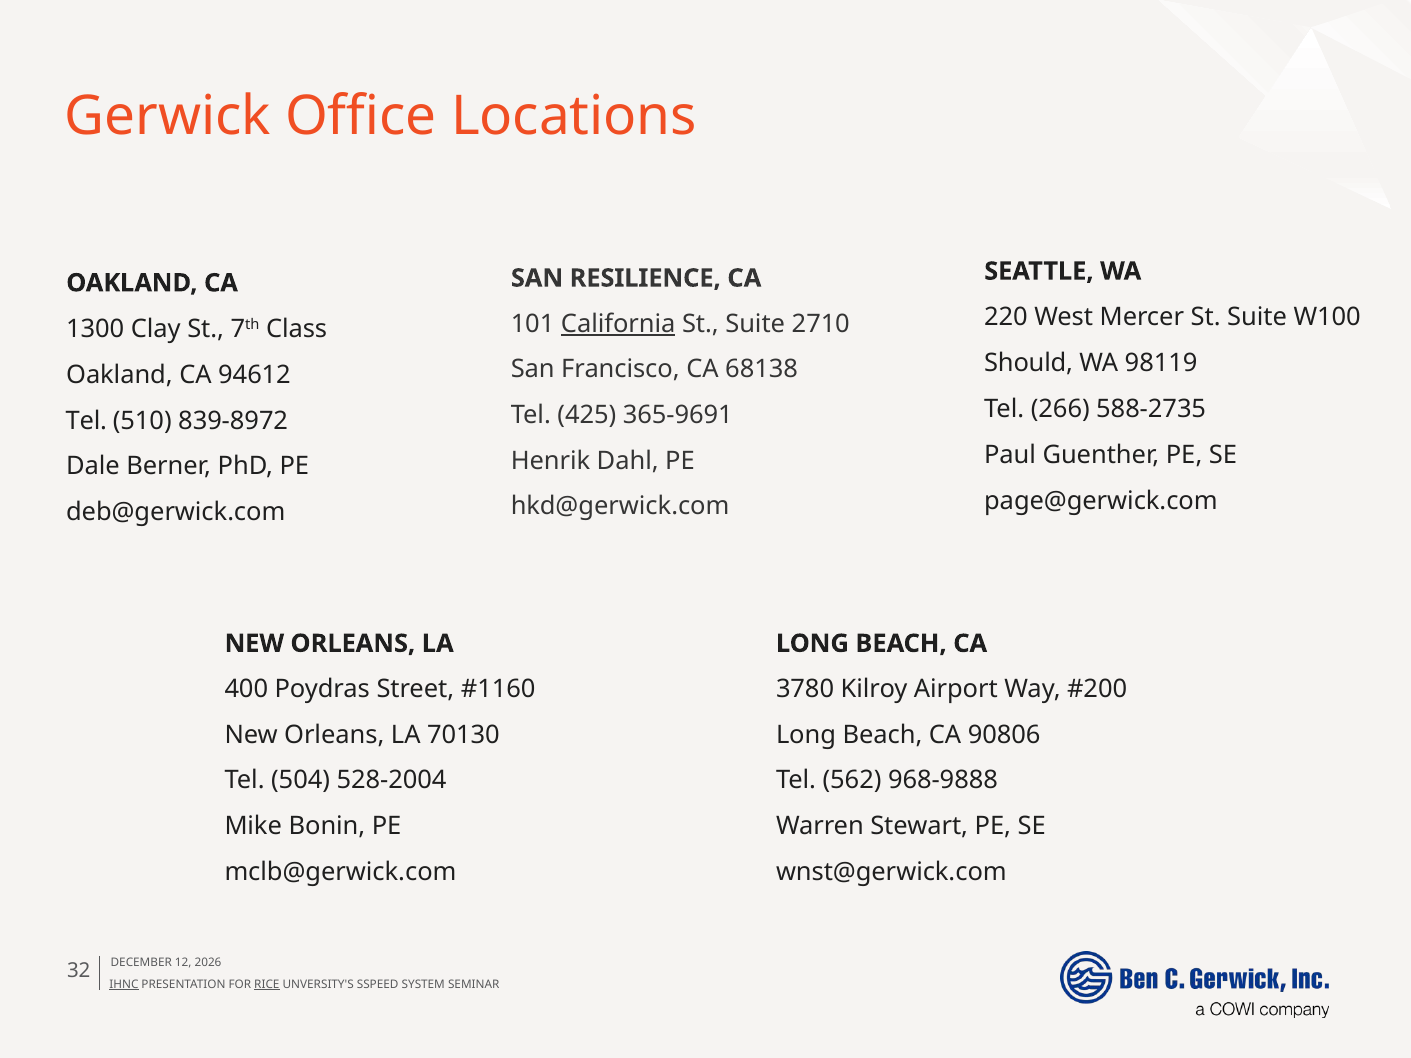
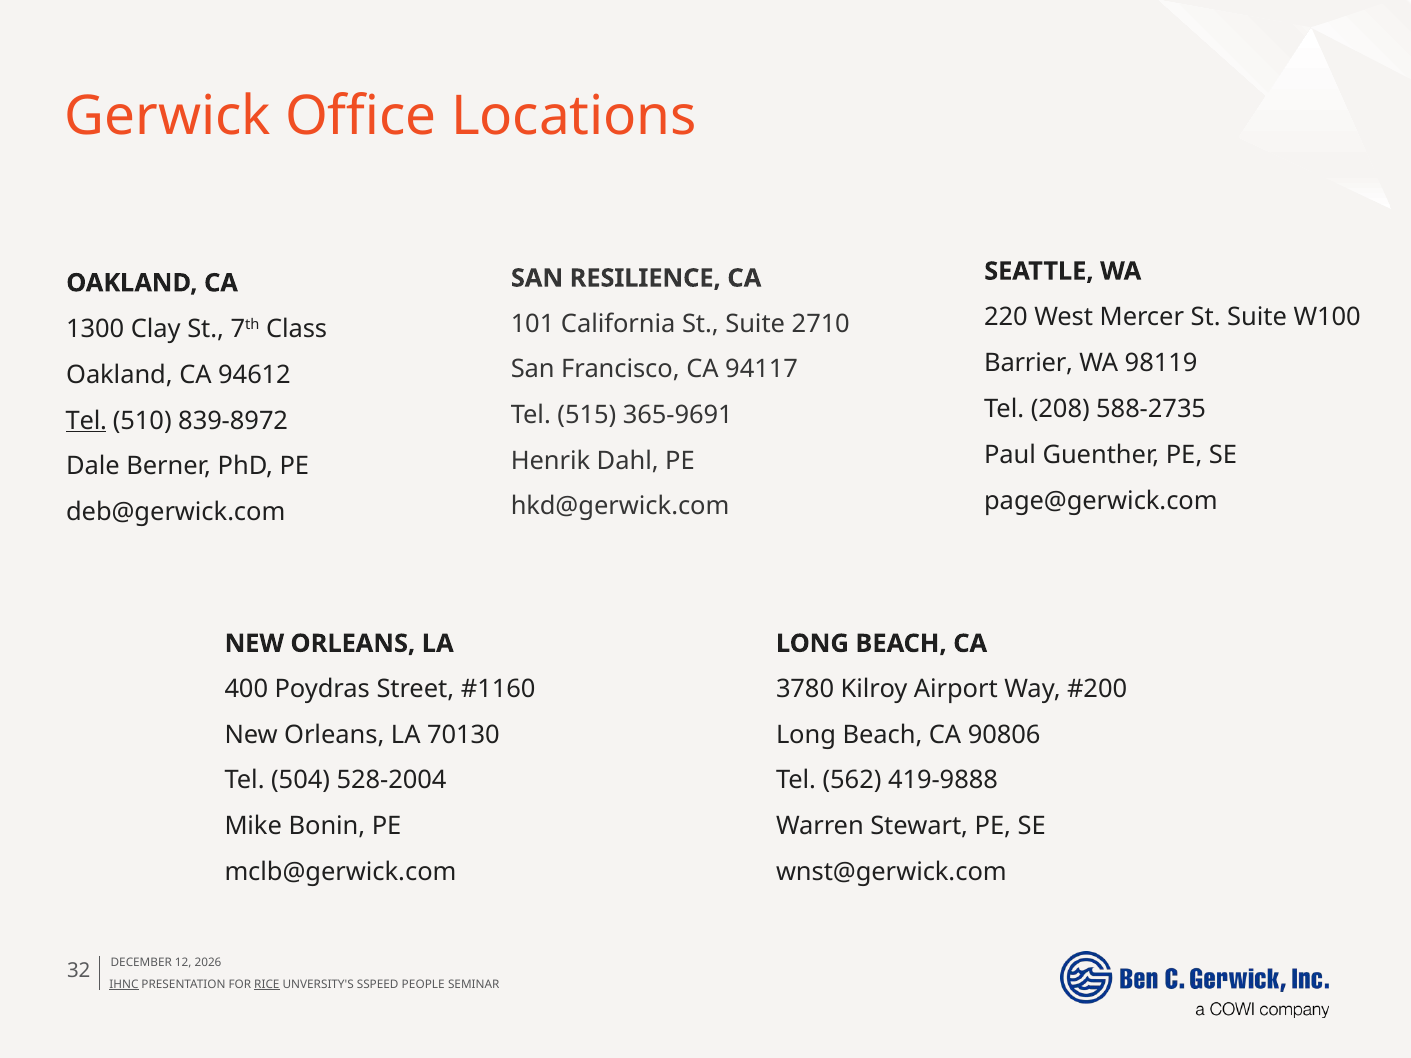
California underline: present -> none
Should: Should -> Barrier
68138: 68138 -> 94117
266: 266 -> 208
425: 425 -> 515
Tel at (86, 421) underline: none -> present
968-9888: 968-9888 -> 419-9888
SYSTEM: SYSTEM -> PEOPLE
